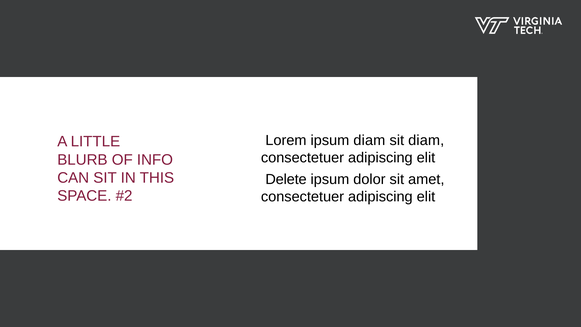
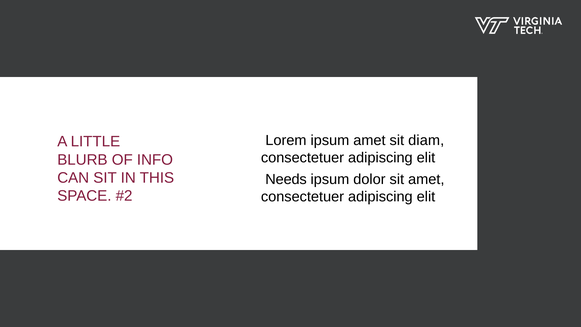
ipsum diam: diam -> amet
Delete: Delete -> Needs
